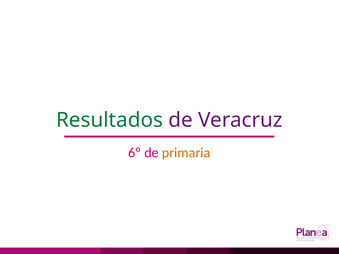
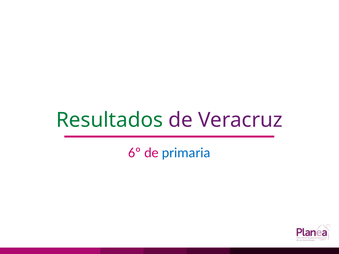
primaria colour: orange -> blue
